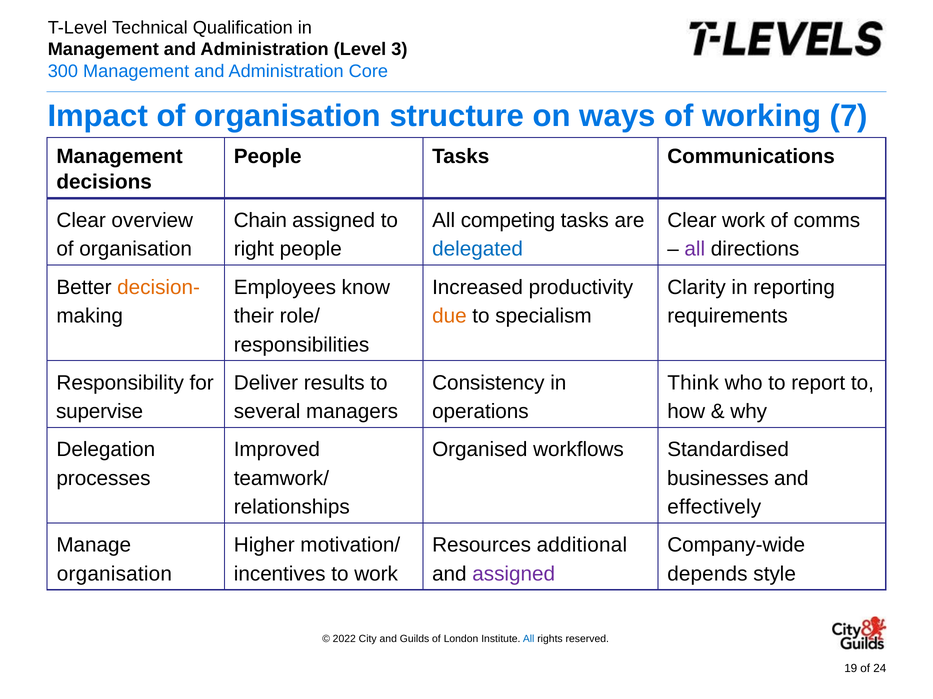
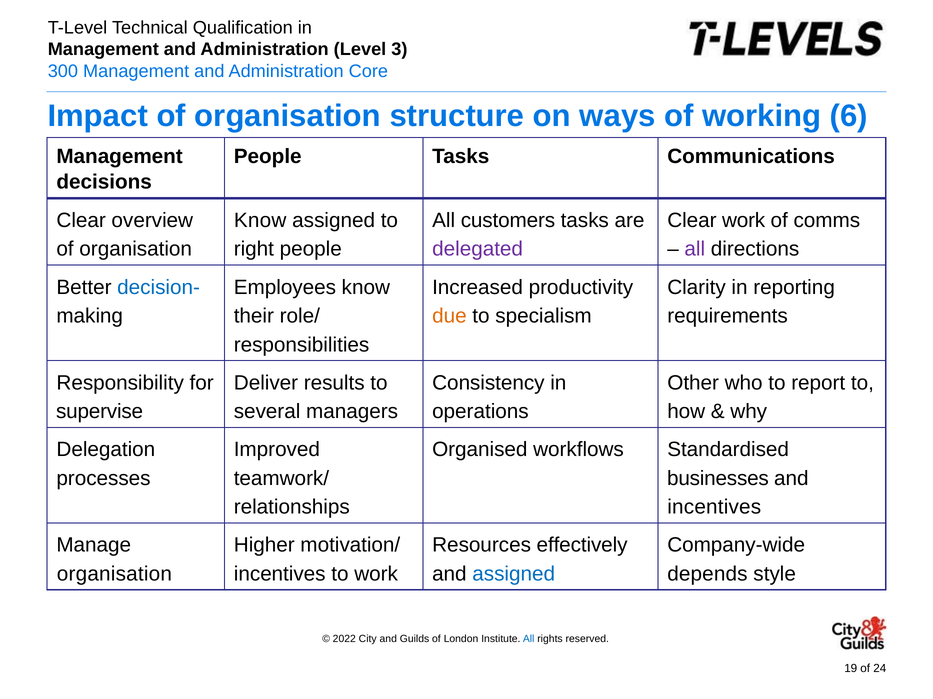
7: 7 -> 6
Chain at (260, 221): Chain -> Know
competing: competing -> customers
delegated colour: blue -> purple
decision- colour: orange -> blue
Think: Think -> Other
effectively at (714, 508): effectively -> incentives
additional: additional -> effectively
assigned at (514, 574) colour: purple -> blue
